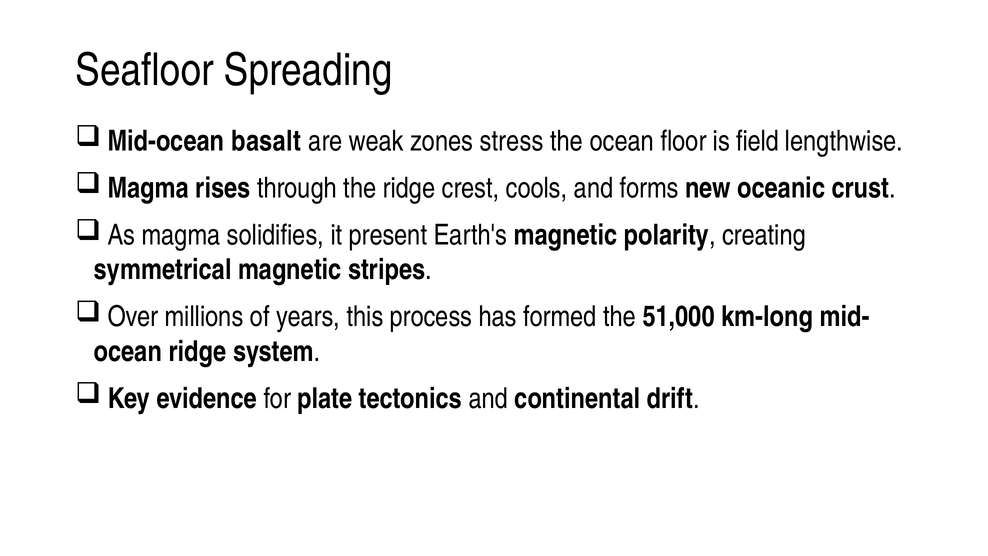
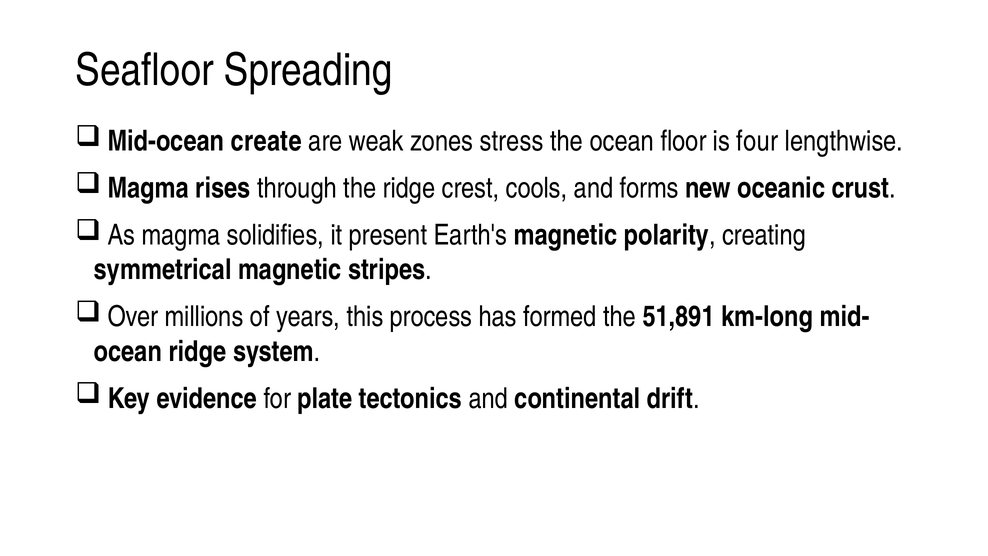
basalt: basalt -> create
field: field -> four
51,000: 51,000 -> 51,891
